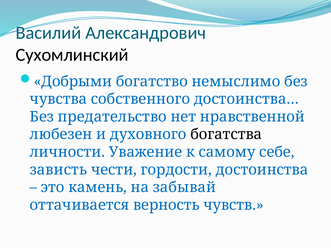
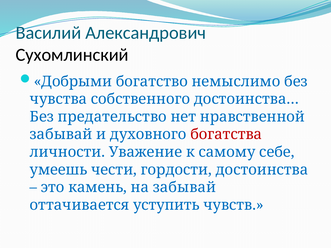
любезен at (61, 135): любезен -> забывай
богатства colour: black -> red
зависть: зависть -> умеешь
верность: верность -> уступить
